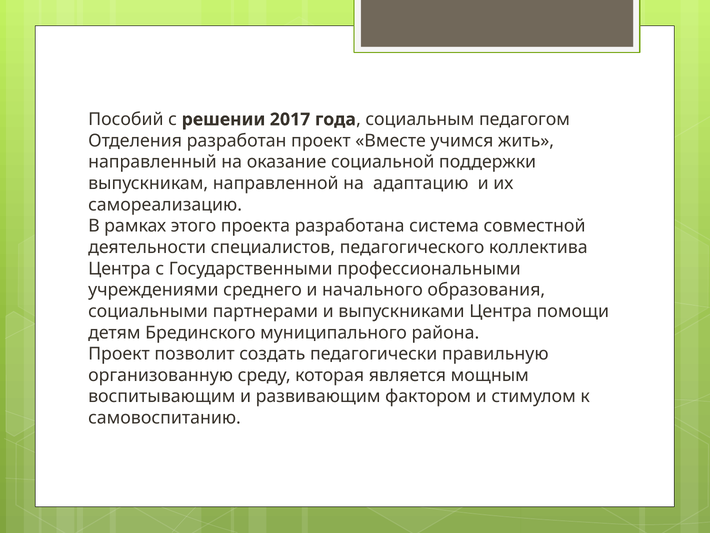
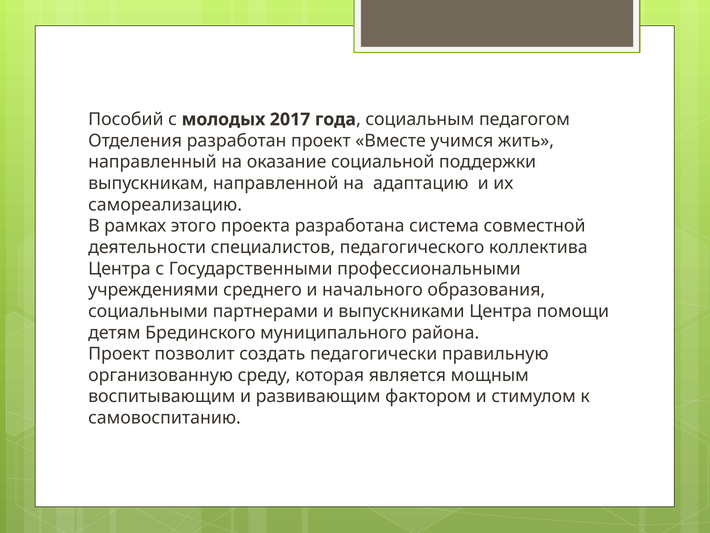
решении: решении -> молодых
